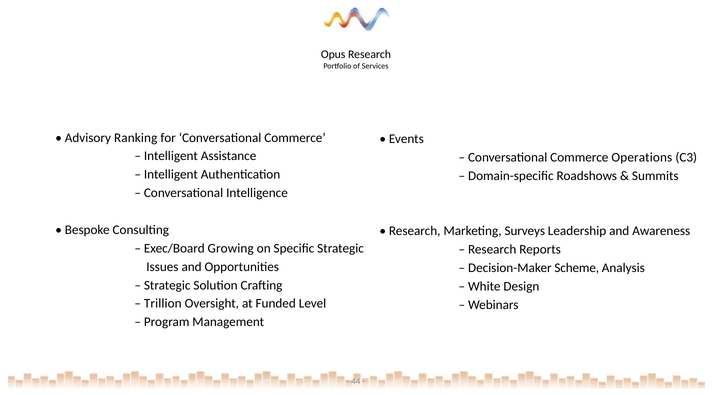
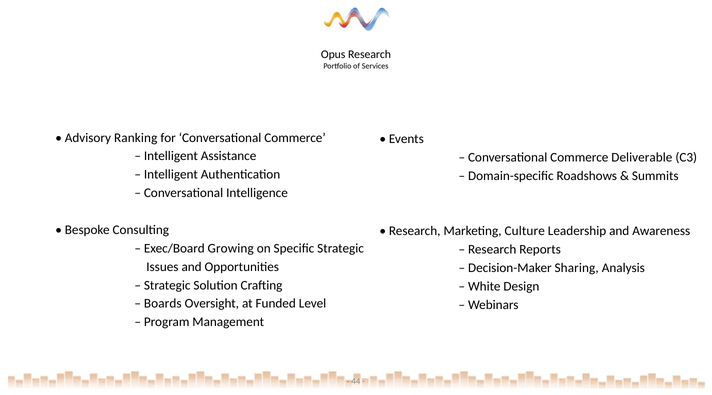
Operations: Operations -> Deliverable
Surveys: Surveys -> Culture
Scheme: Scheme -> Sharing
Trillion: Trillion -> Boards
